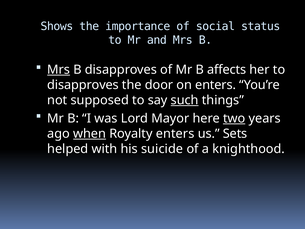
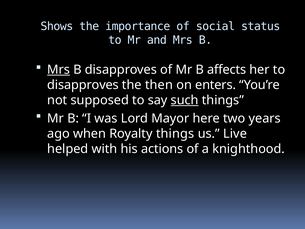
door: door -> then
two underline: present -> none
when underline: present -> none
Royalty enters: enters -> things
Sets: Sets -> Live
suicide: suicide -> actions
